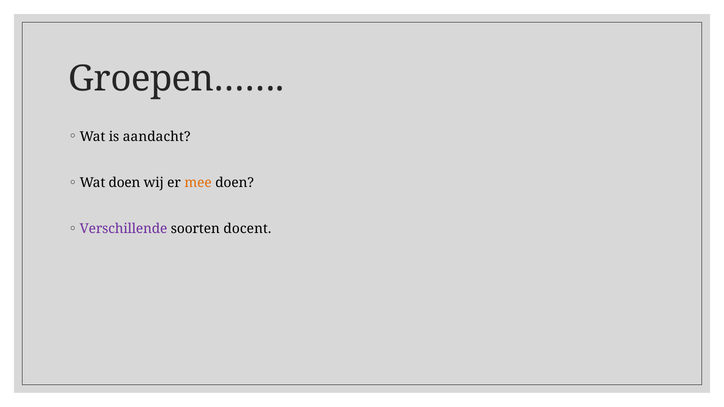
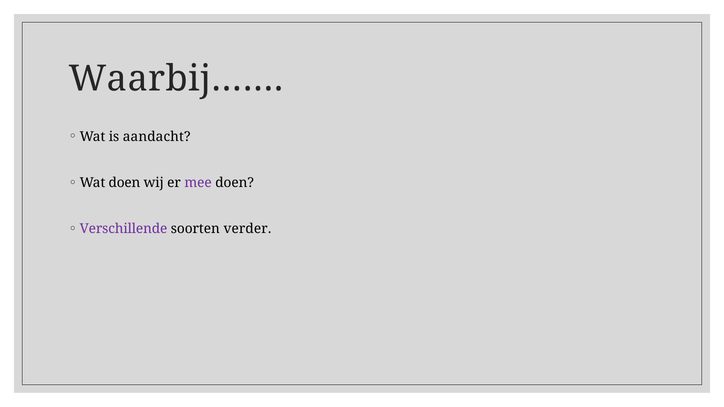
Groepen……: Groepen…… -> Waarbij……
mee colour: orange -> purple
docent: docent -> verder
